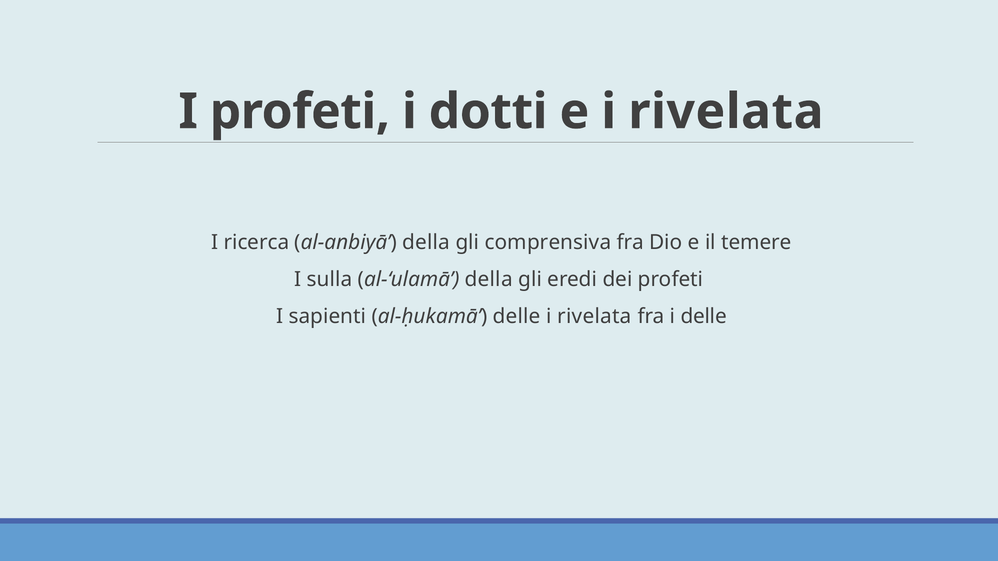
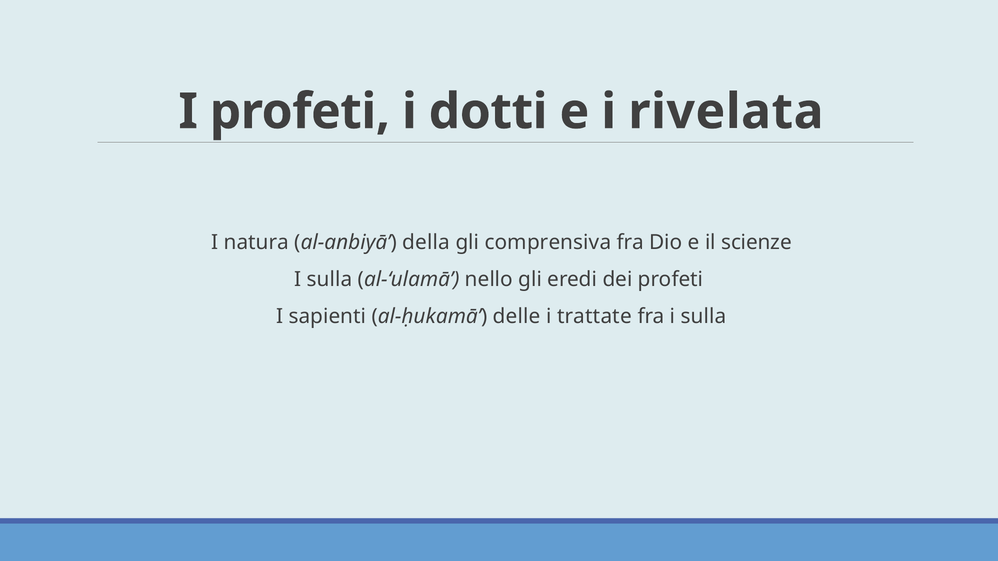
ricerca: ricerca -> natura
temere: temere -> scienze
al-‘ulamā della: della -> nello
rivelata at (594, 316): rivelata -> trattate
fra i delle: delle -> sulla
